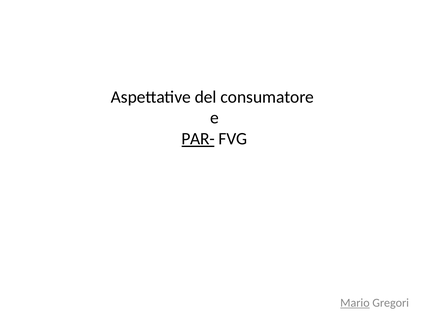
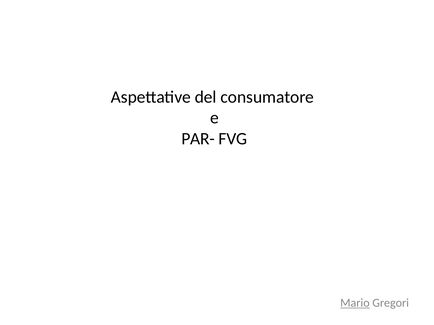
PAR- underline: present -> none
